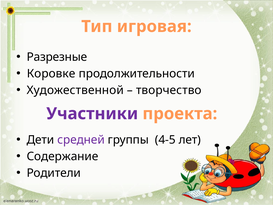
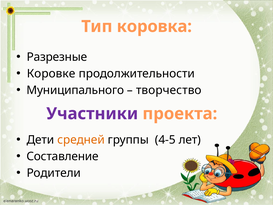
игровая: игровая -> коровка
Художественной: Художественной -> Муниципального
средней colour: purple -> orange
Содержание: Содержание -> Составление
